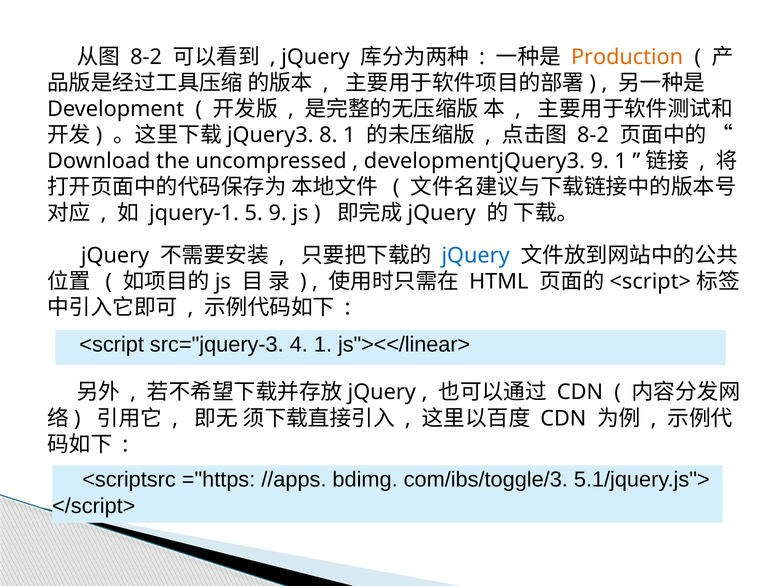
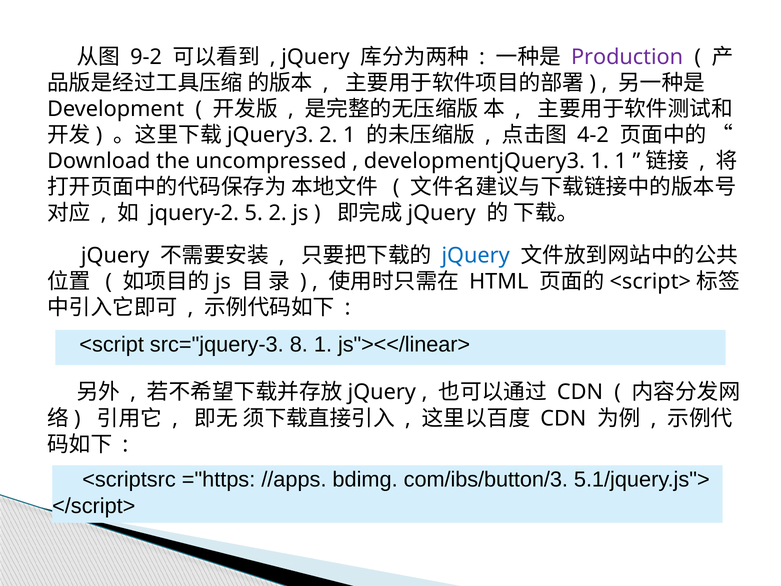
8-2 at (146, 57): 8-2 -> 9-2
Production colour: orange -> purple
8 at (328, 135): 8 -> 2
8-2 at (593, 135): 8-2 -> 4-2
developmentjQuery3 9: 9 -> 1
jquery-1: jquery-1 -> jquery-2
5 9: 9 -> 2
4: 4 -> 8
com/ibs/toggle/3: com/ibs/toggle/3 -> com/ibs/button/3
